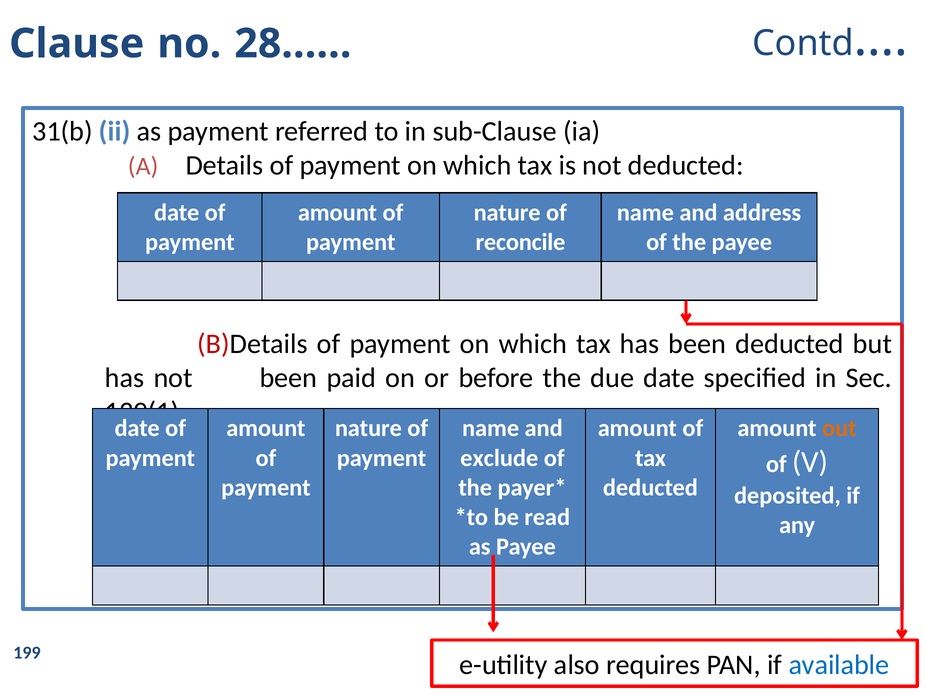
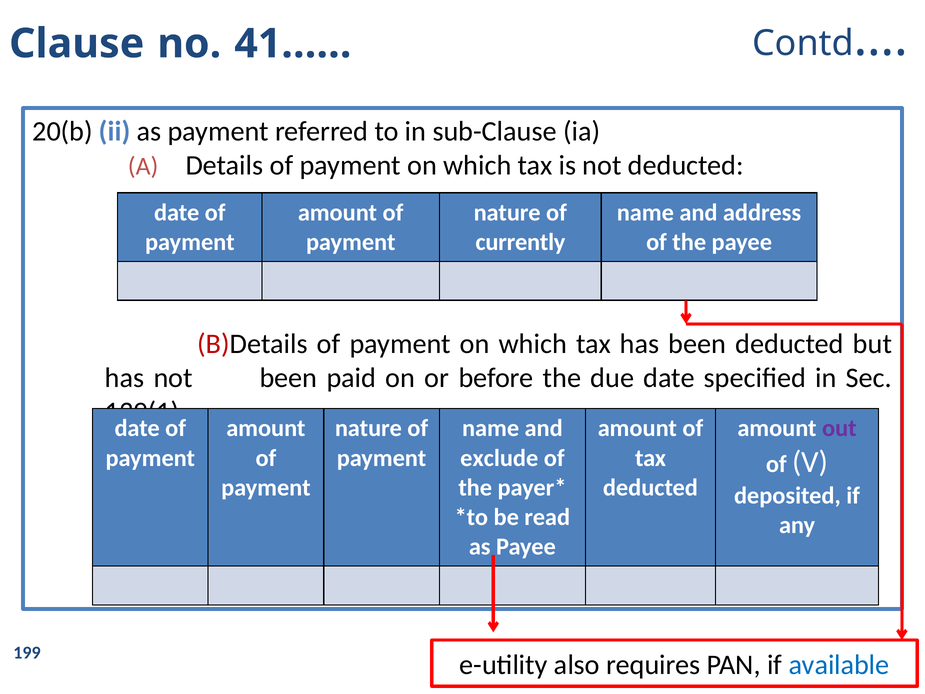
28……: 28…… -> 41……
31(b: 31(b -> 20(b
reconcile: reconcile -> currently
out colour: orange -> purple
